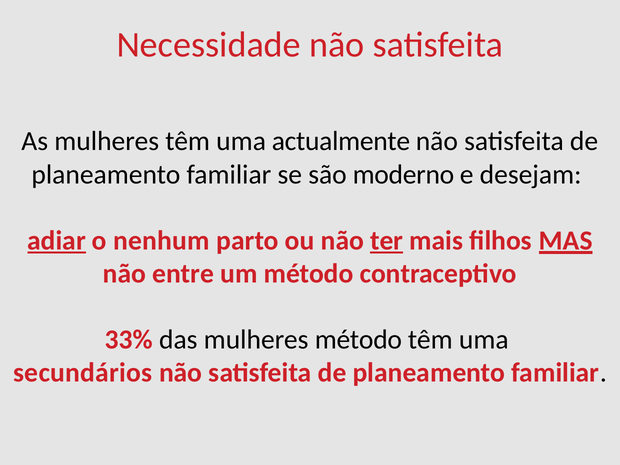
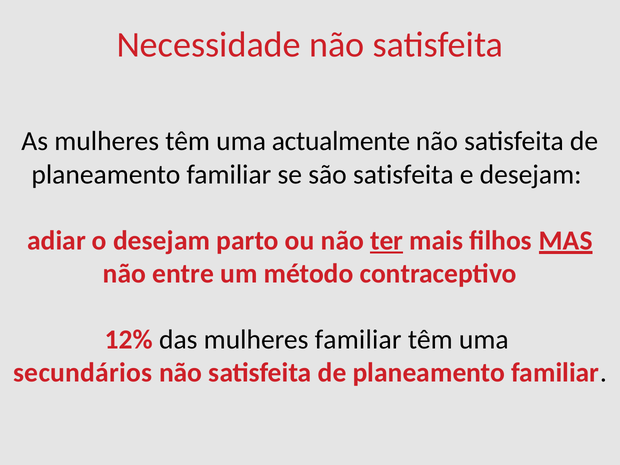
são moderno: moderno -> satisfeita
adiar underline: present -> none
o nenhum: nenhum -> desejam
33%: 33% -> 12%
mulheres método: método -> familiar
